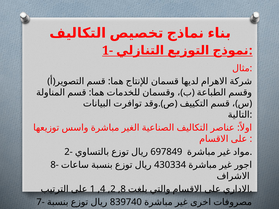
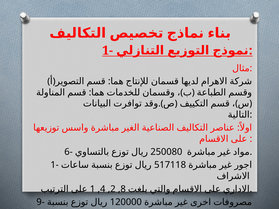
2-: 2- -> 6-
697849: 697849 -> 250080
8- at (55, 165): 8- -> 1-
430334: 430334 -> 517118
7-: 7- -> 9-
839740: 839740 -> 120000
